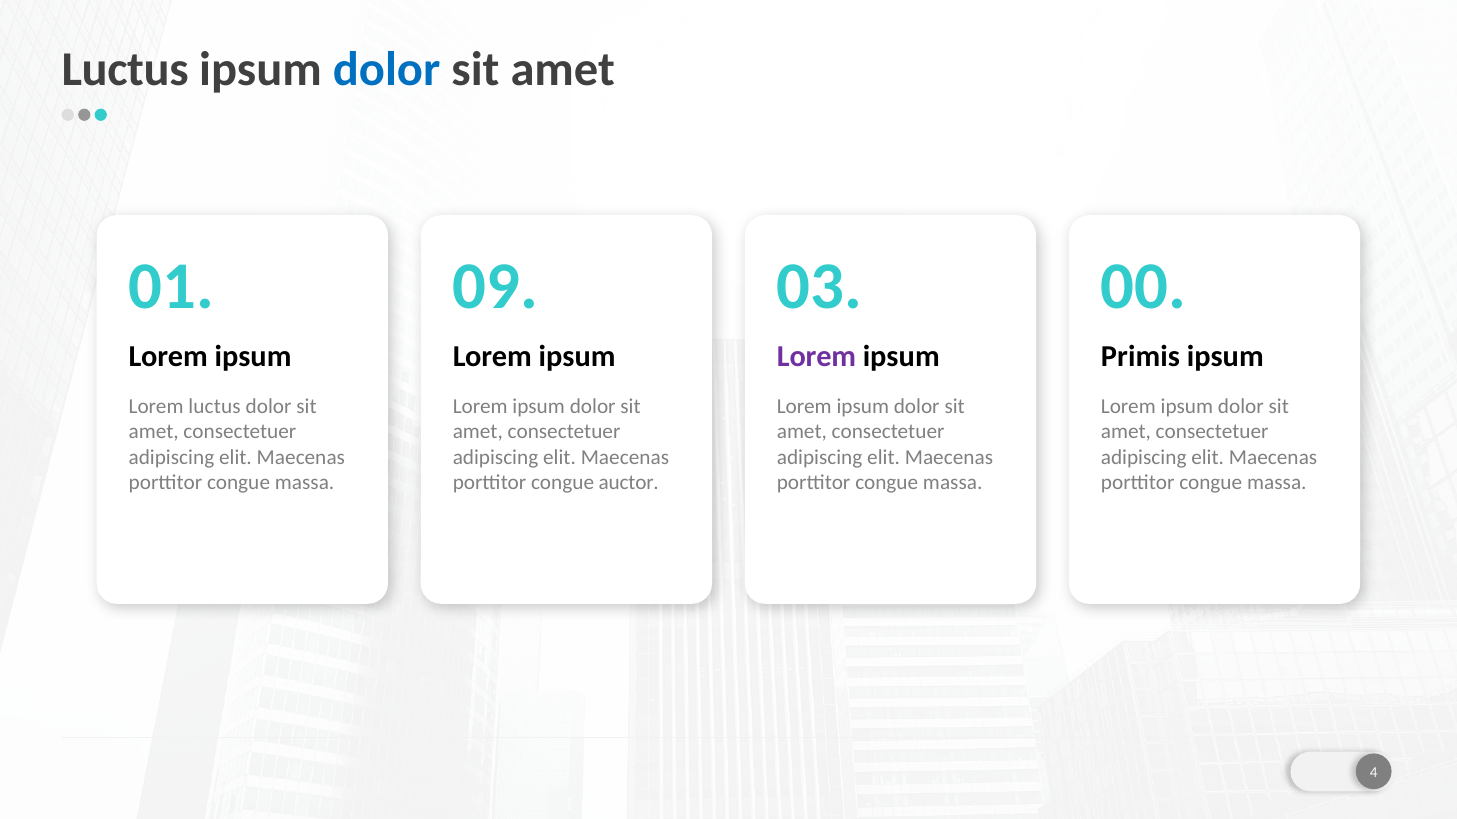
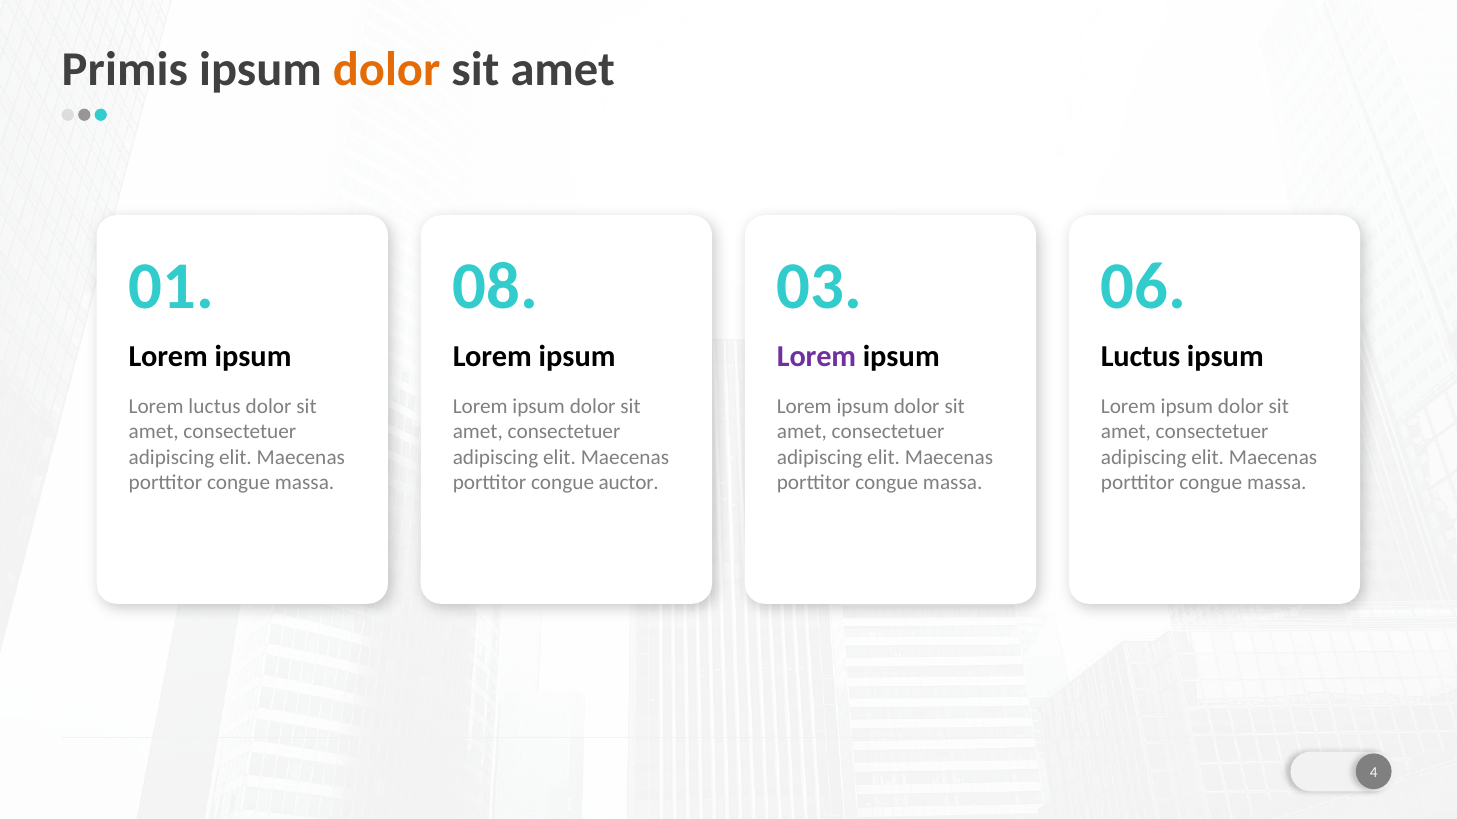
Luctus at (125, 70): Luctus -> Primis
dolor at (387, 70) colour: blue -> orange
09: 09 -> 08
00: 00 -> 06
ipsum Primis: Primis -> Luctus
